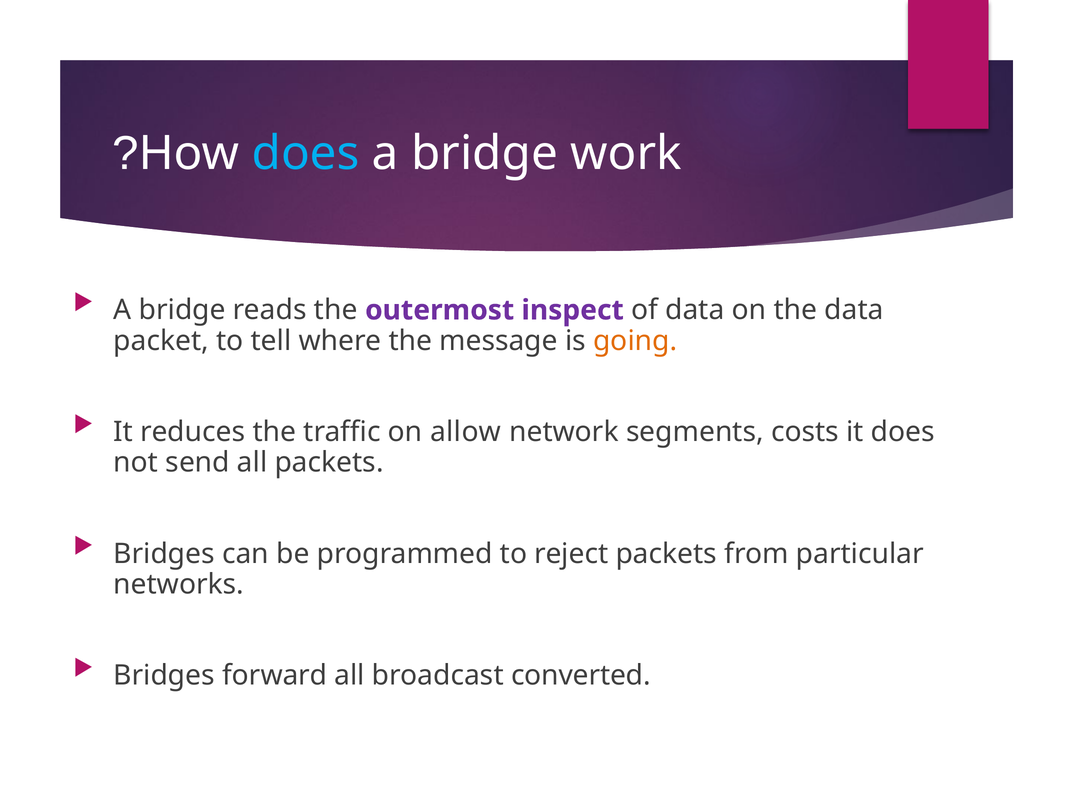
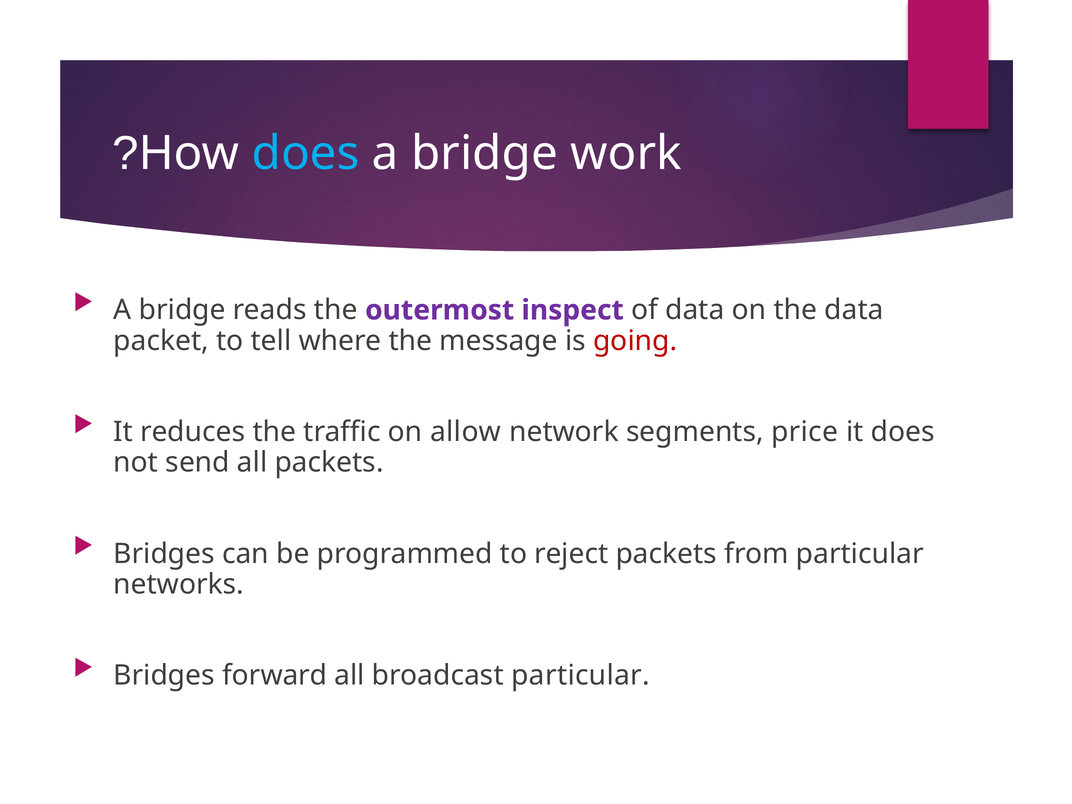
going colour: orange -> red
costs: costs -> price
broadcast converted: converted -> particular
